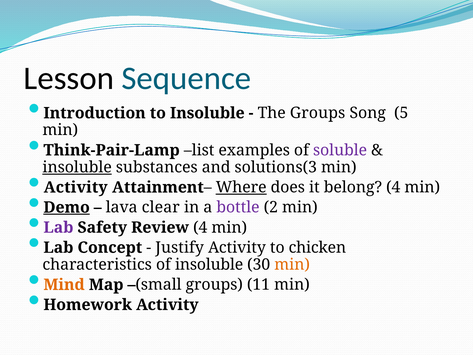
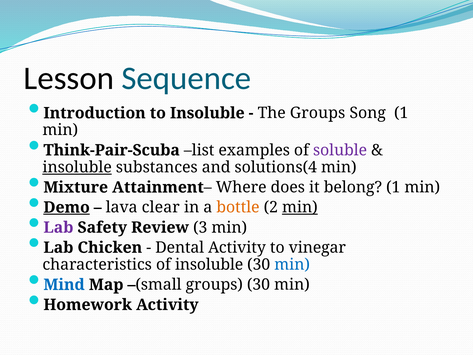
Song 5: 5 -> 1
Think-Pair-Lamp: Think-Pair-Lamp -> Think-Pair-Scuba
solutions(3: solutions(3 -> solutions(4
Activity at (76, 187): Activity -> Mixture
Where underline: present -> none
belong 4: 4 -> 1
bottle colour: purple -> orange
min at (300, 207) underline: none -> present
Review 4: 4 -> 3
Concept: Concept -> Chicken
Justify: Justify -> Dental
chicken: chicken -> vinegar
min at (292, 264) colour: orange -> blue
Mind colour: orange -> blue
groups 11: 11 -> 30
